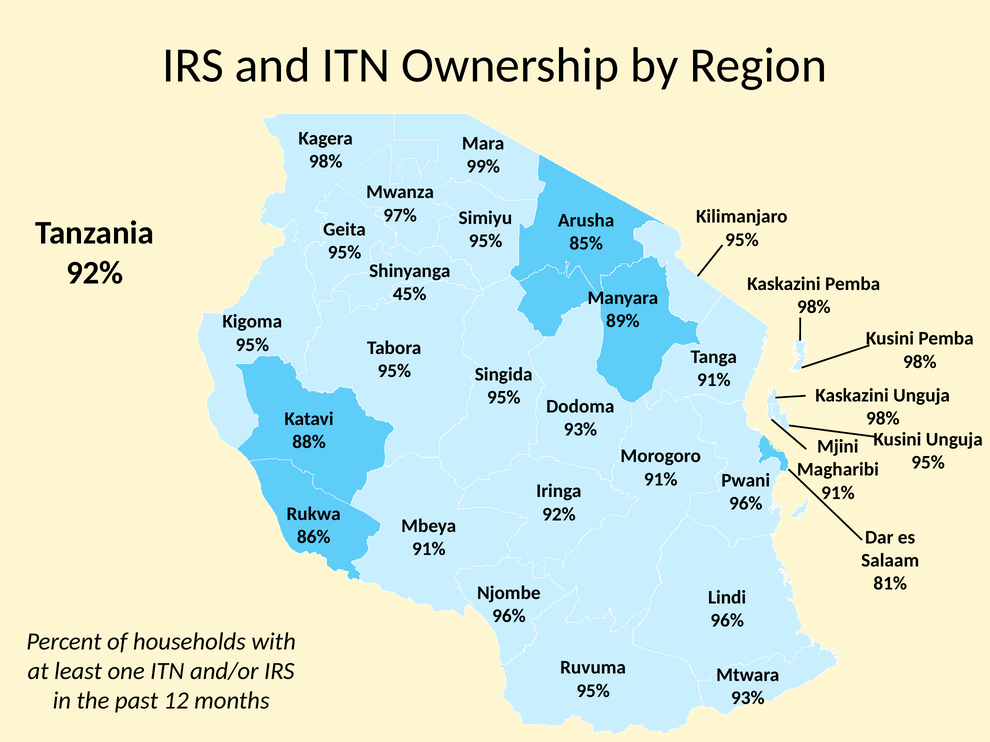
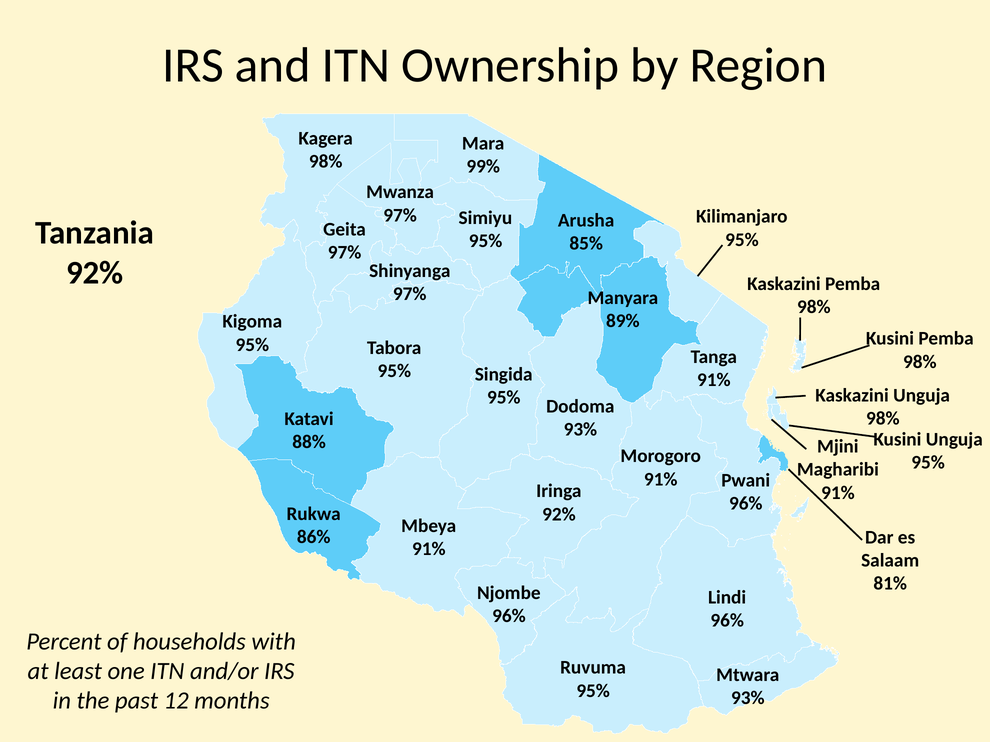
95% at (345, 253): 95% -> 97%
45% at (410, 294): 45% -> 97%
